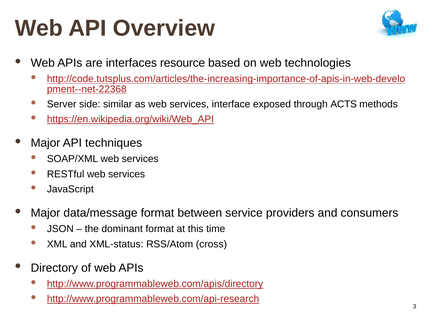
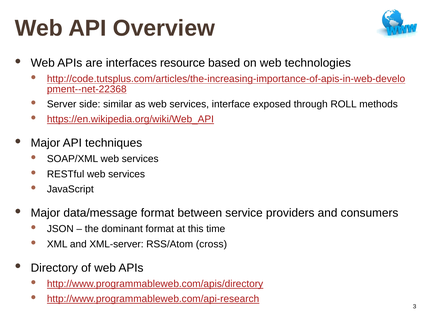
ACTS: ACTS -> ROLL
XML-status: XML-status -> XML-server
